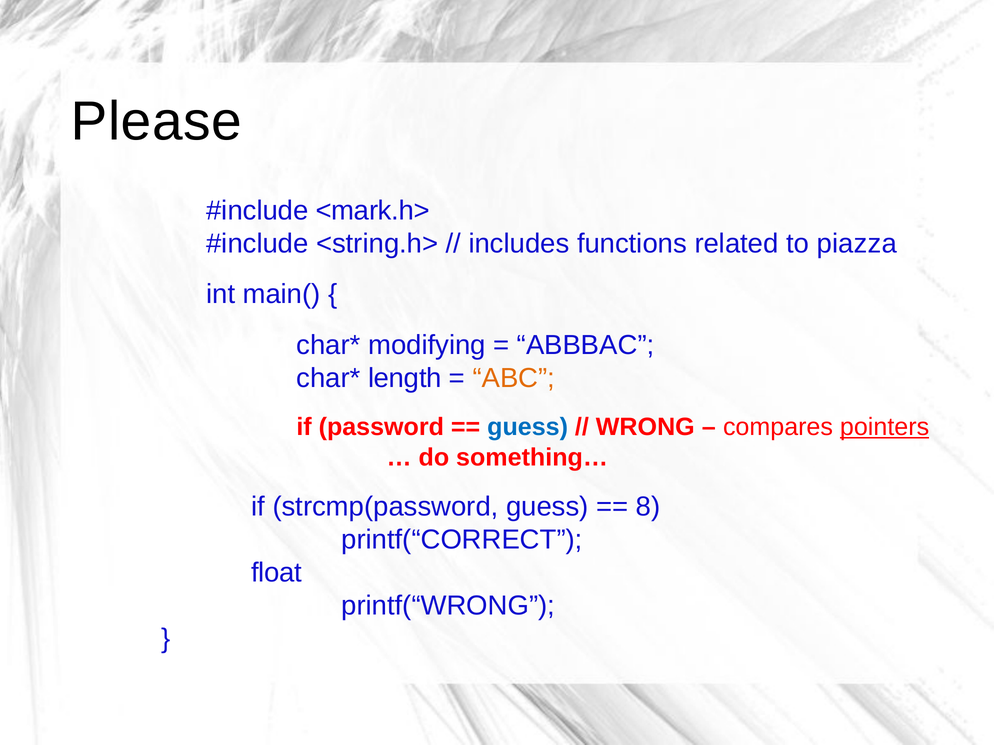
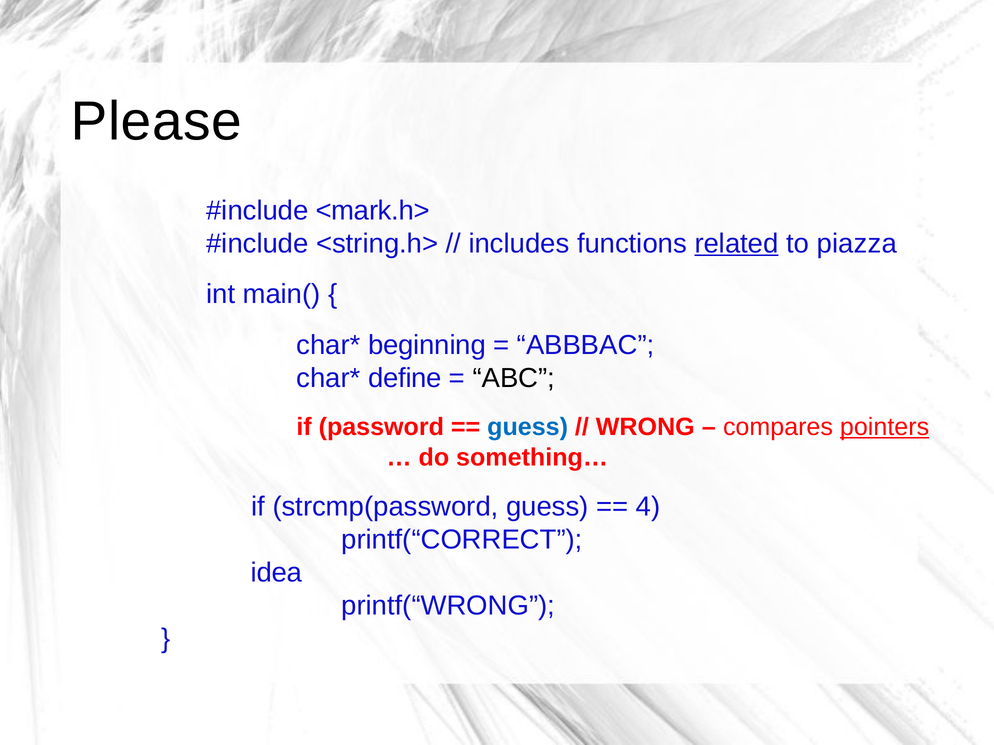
related underline: none -> present
modifying: modifying -> beginning
length: length -> define
ABC colour: orange -> black
8: 8 -> 4
float: float -> idea
